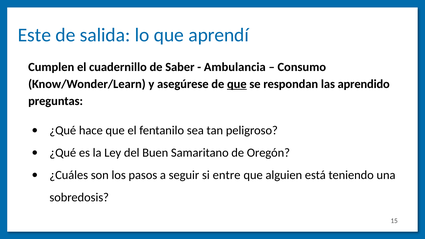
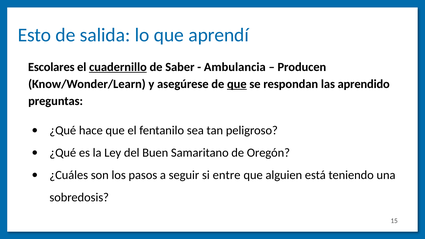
Este: Este -> Esto
Cumplen: Cumplen -> Escolares
cuadernillo underline: none -> present
Consumo: Consumo -> Producen
